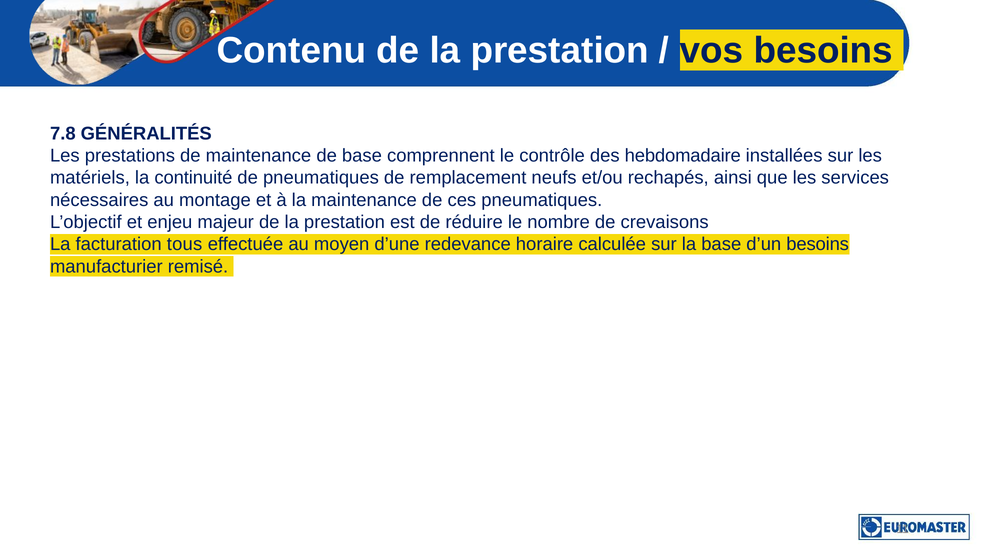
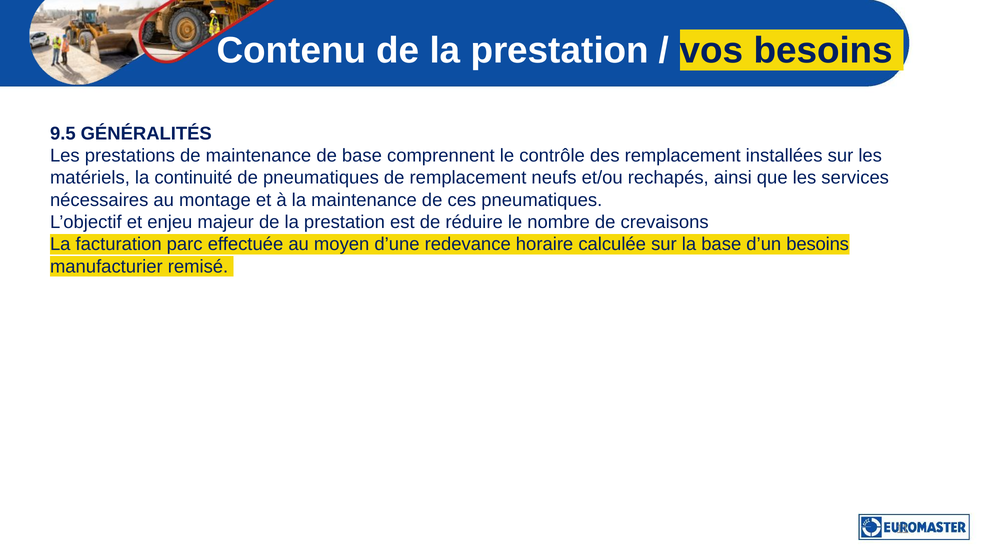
7.8: 7.8 -> 9.5
des hebdomadaire: hebdomadaire -> remplacement
tous: tous -> parc
